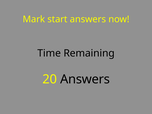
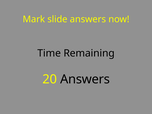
start: start -> slide
